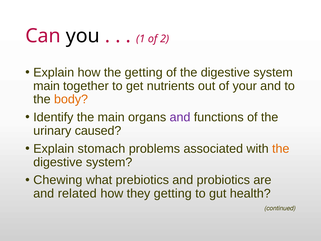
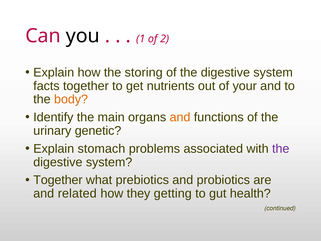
the getting: getting -> storing
main at (47, 86): main -> facts
and at (180, 117) colour: purple -> orange
caused: caused -> genetic
the at (281, 149) colour: orange -> purple
Chewing at (58, 180): Chewing -> Together
